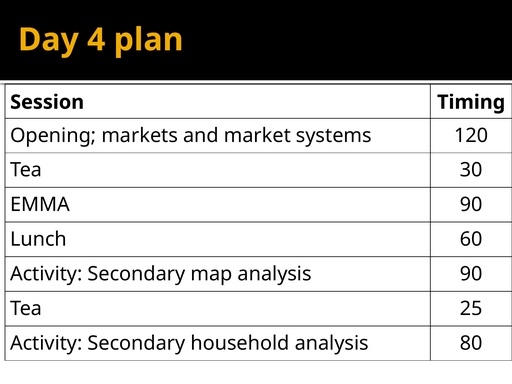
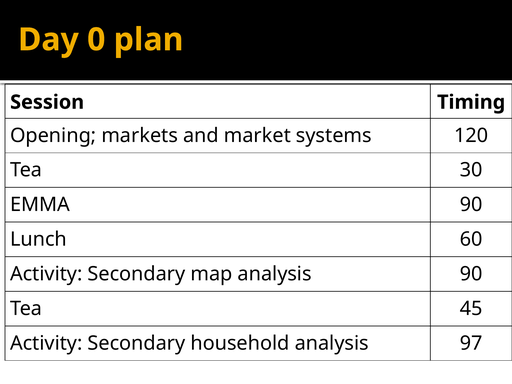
4: 4 -> 0
25: 25 -> 45
80: 80 -> 97
